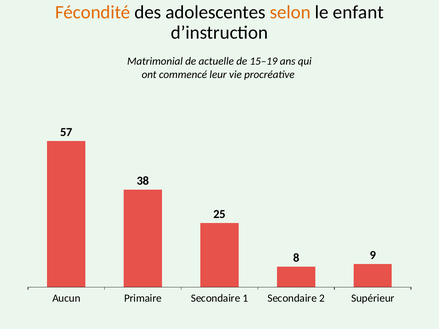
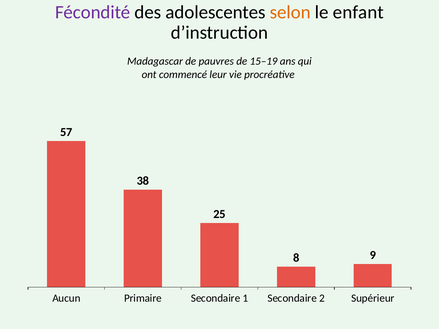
Fécondité colour: orange -> purple
Matrimonial: Matrimonial -> Madagascar
actuelle: actuelle -> pauvres
